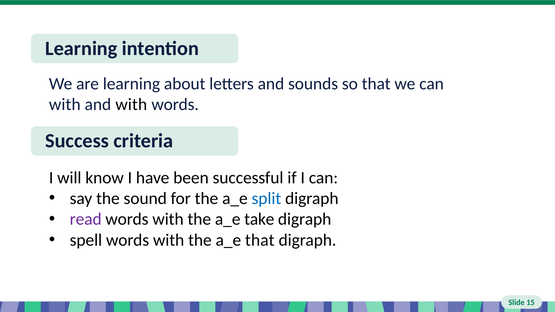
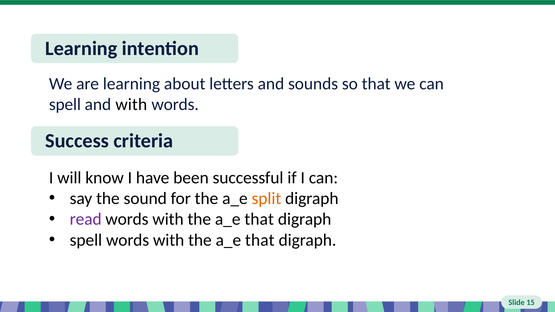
with at (65, 105): with -> spell
split colour: blue -> orange
take at (259, 219): take -> that
